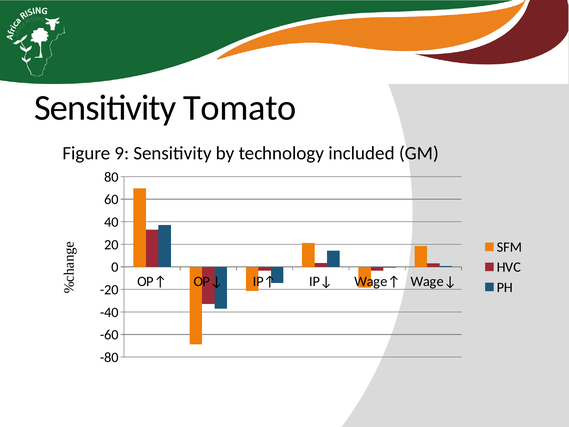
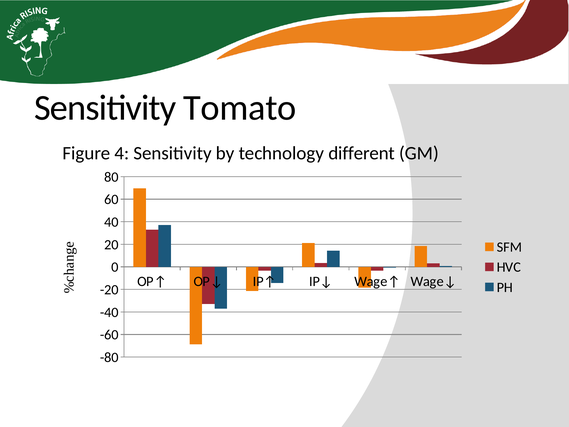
9: 9 -> 4
included: included -> different
